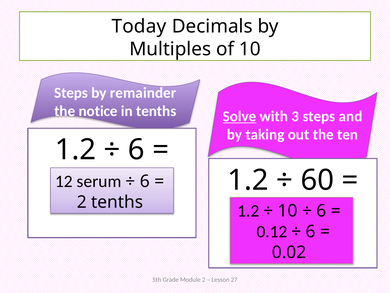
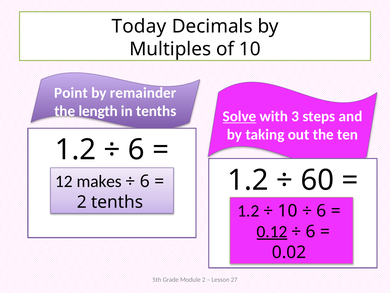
Steps at (71, 93): Steps -> Point
notice: notice -> length
serum: serum -> makes
0.12 underline: none -> present
